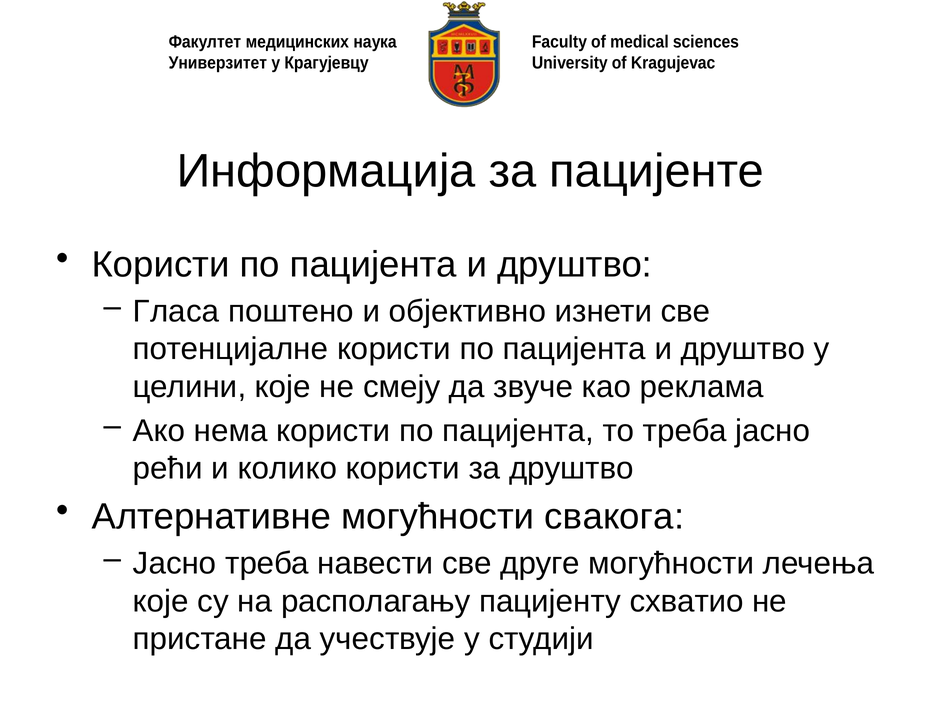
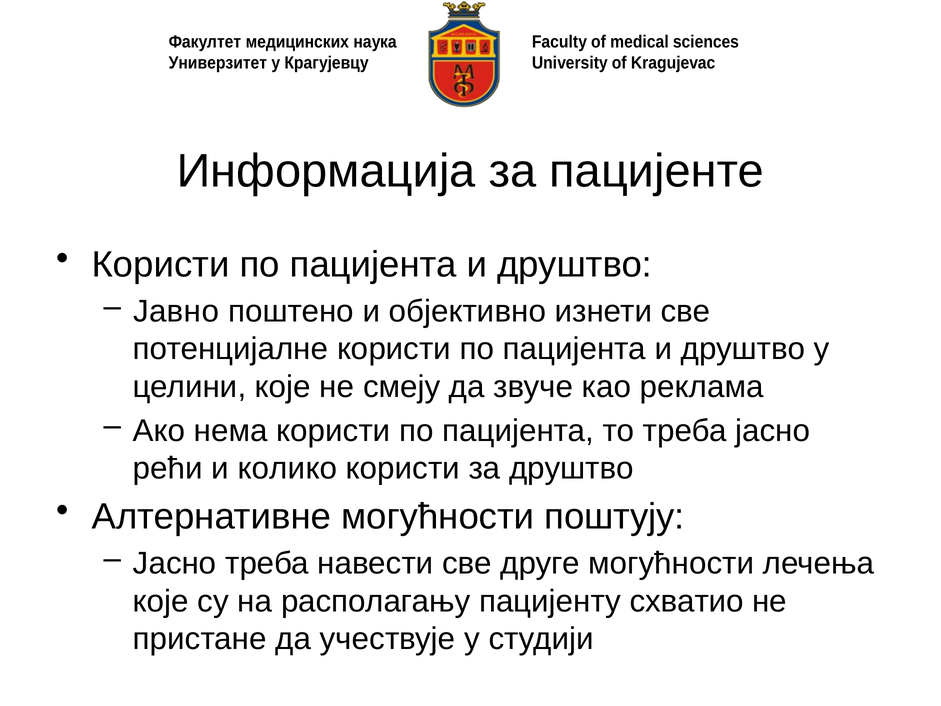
Гласа: Гласа -> Јавно
свакога: свакога -> поштују
